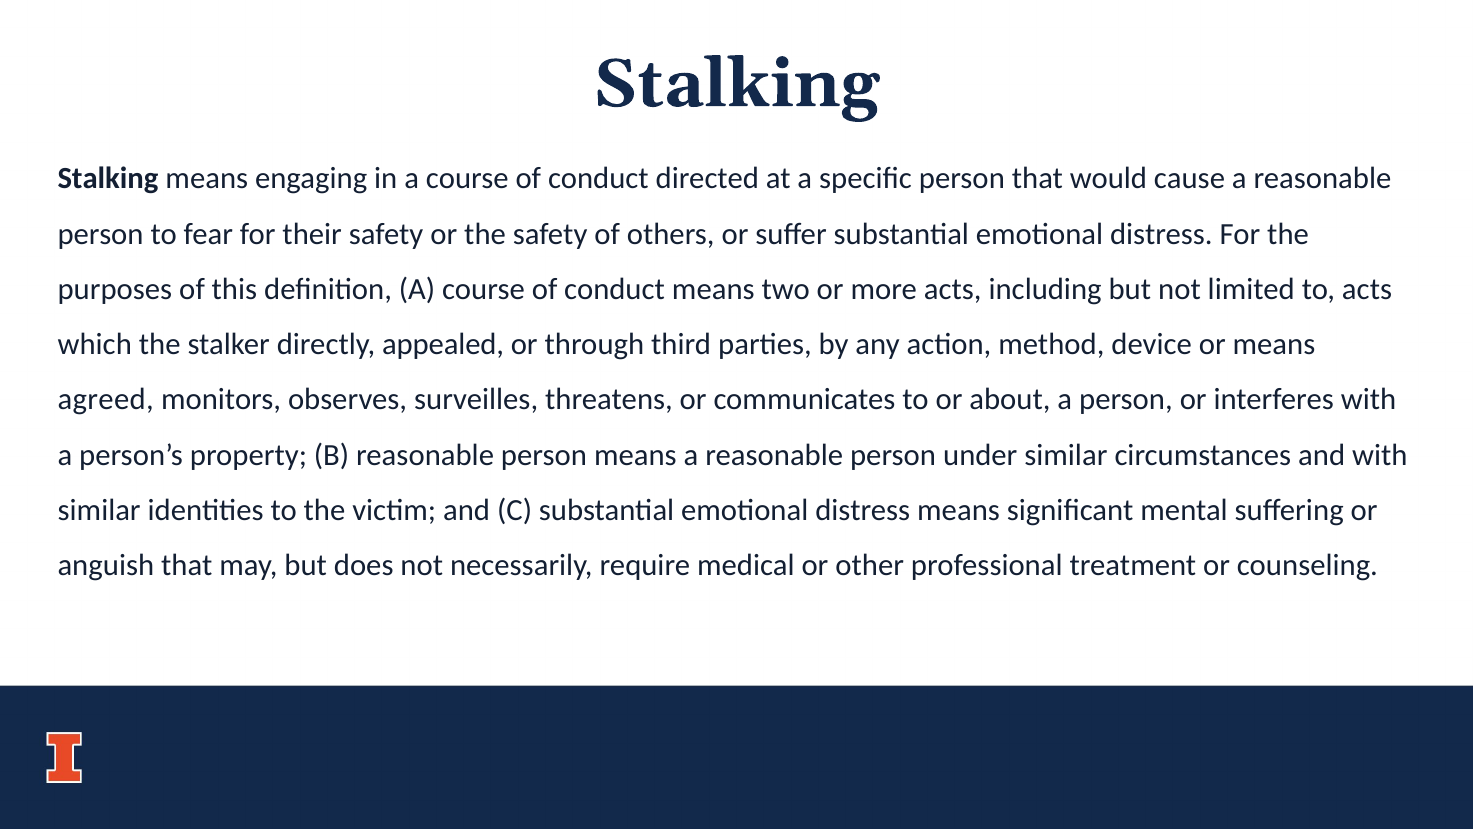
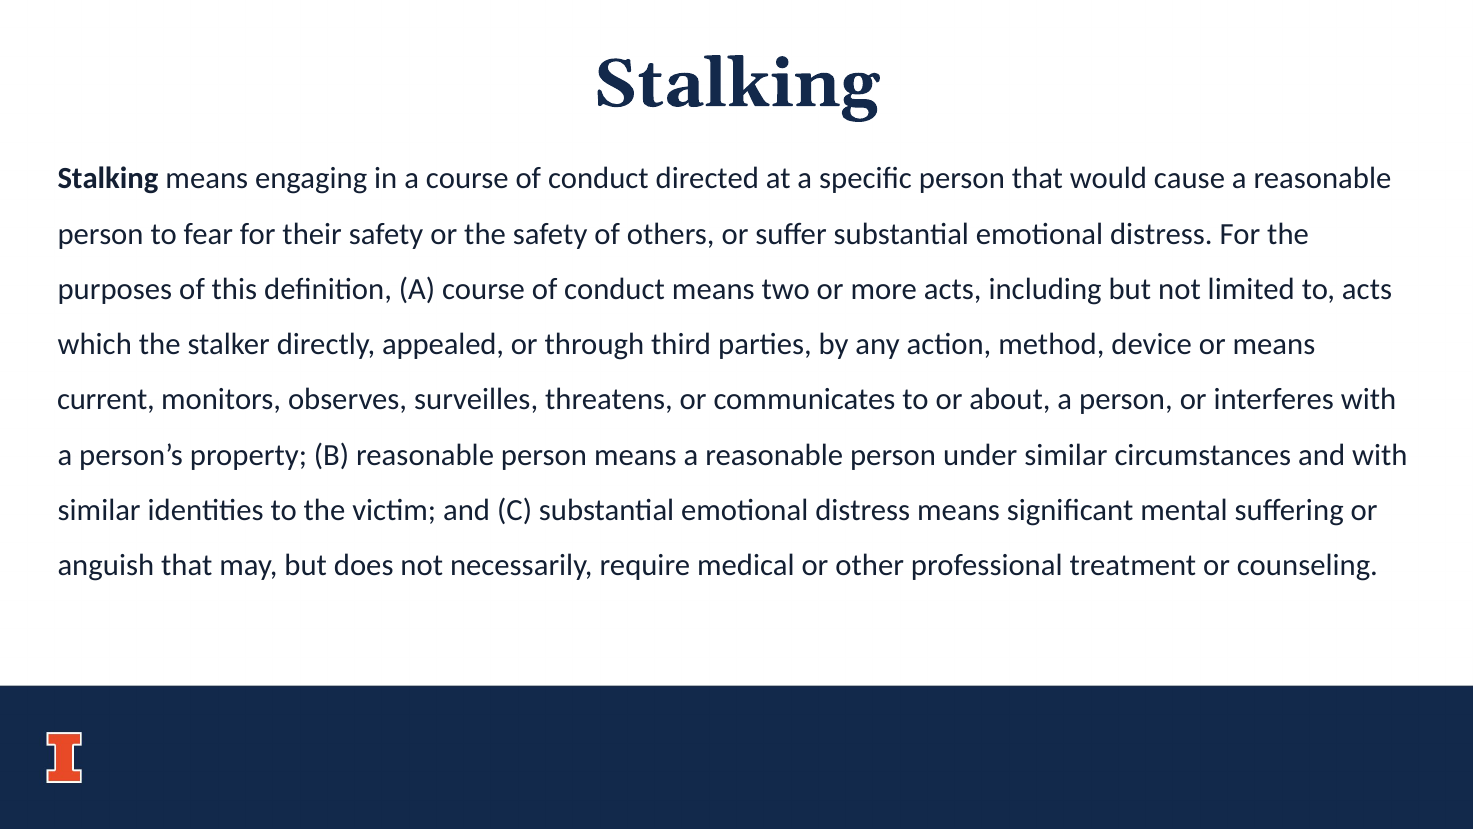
agreed: agreed -> current
